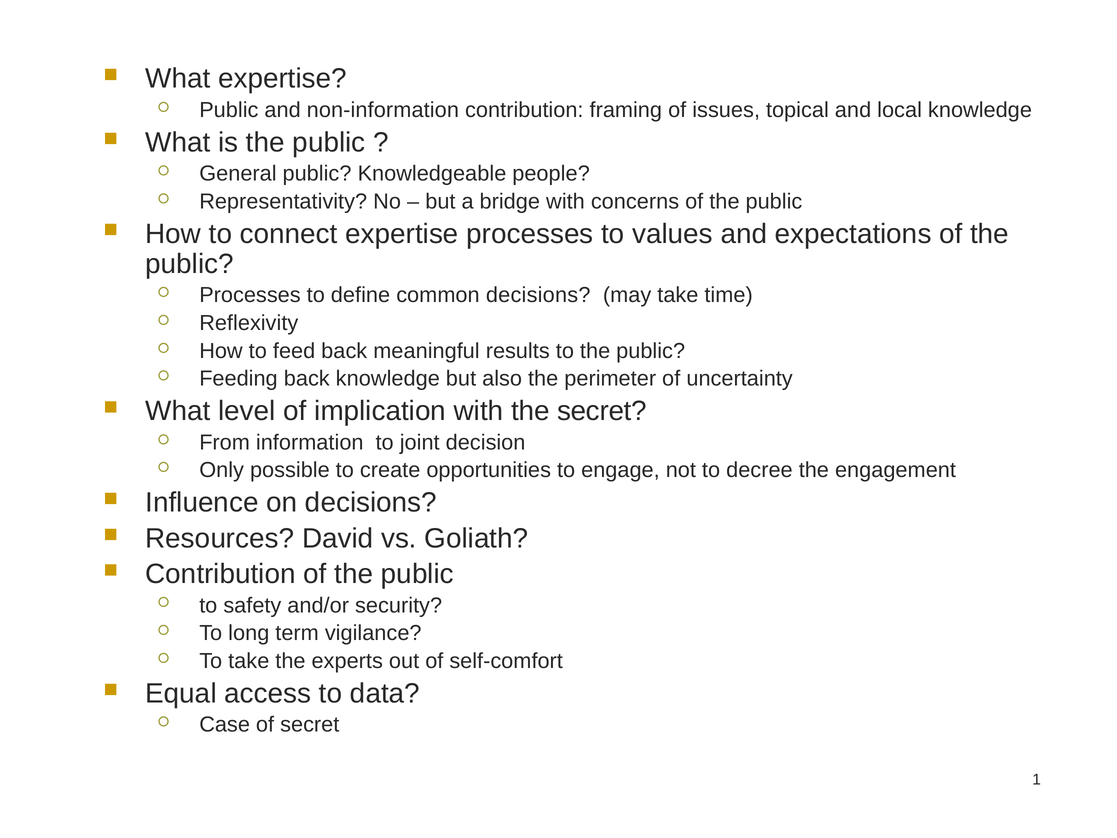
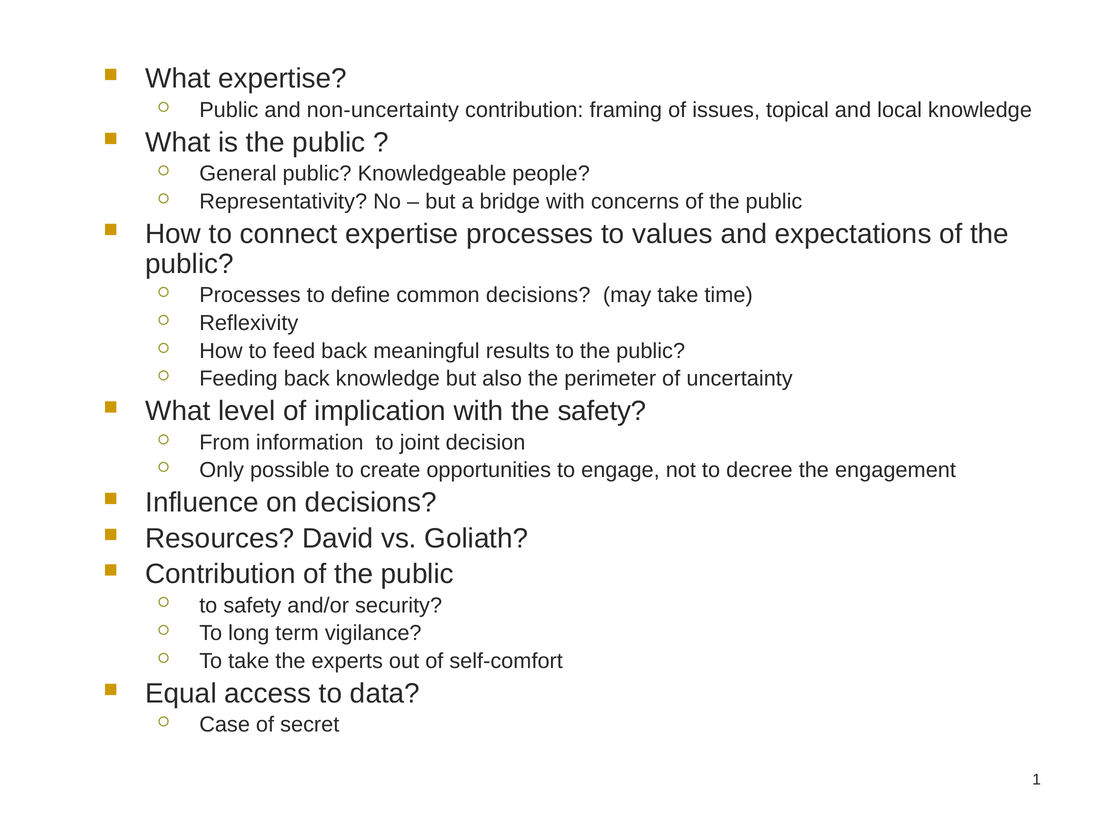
non-information: non-information -> non-uncertainty
the secret: secret -> safety
